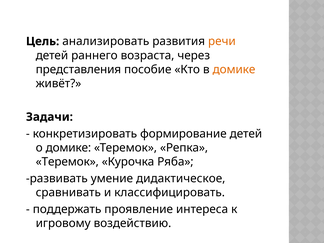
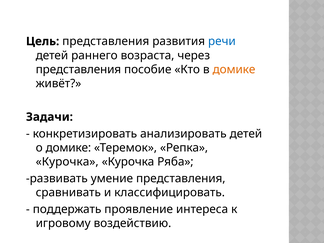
Цель анализировать: анализировать -> представления
речи colour: orange -> blue
формирование: формирование -> анализировать
Теремок at (67, 162): Теремок -> Курочка
умение дидактическое: дидактическое -> представления
